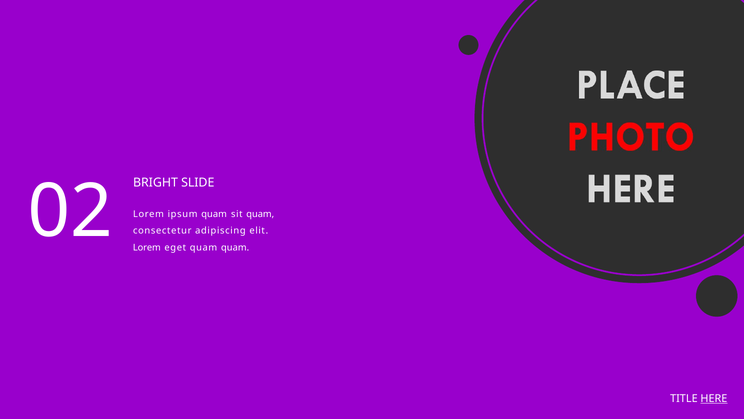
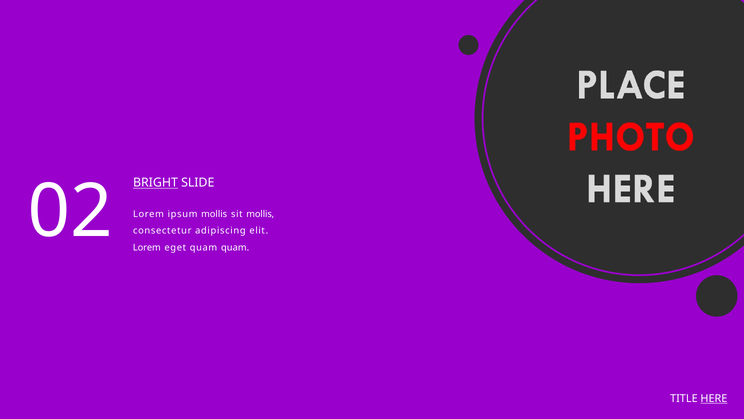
BRIGHT underline: none -> present
ipsum quam: quam -> mollis
sit quam: quam -> mollis
